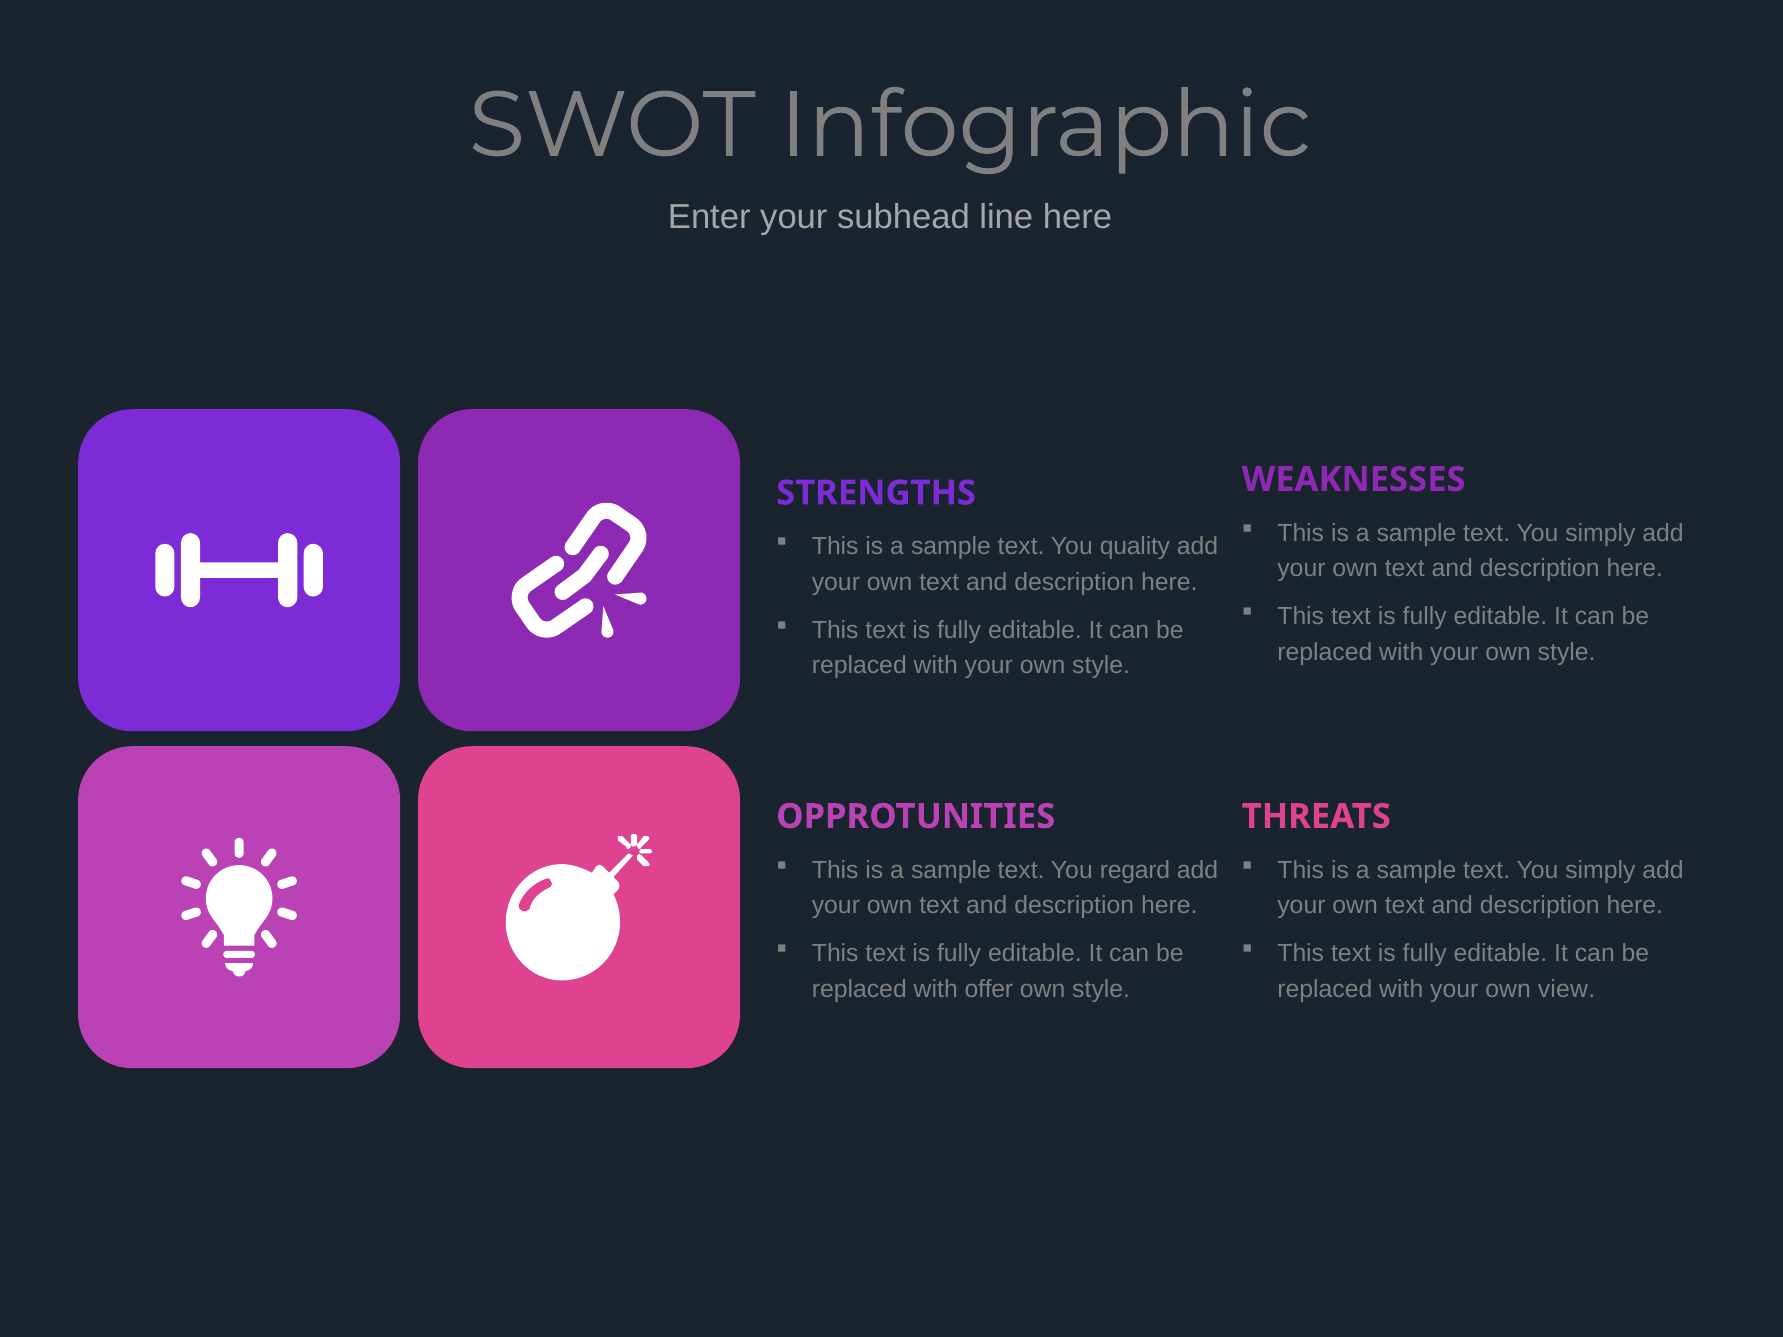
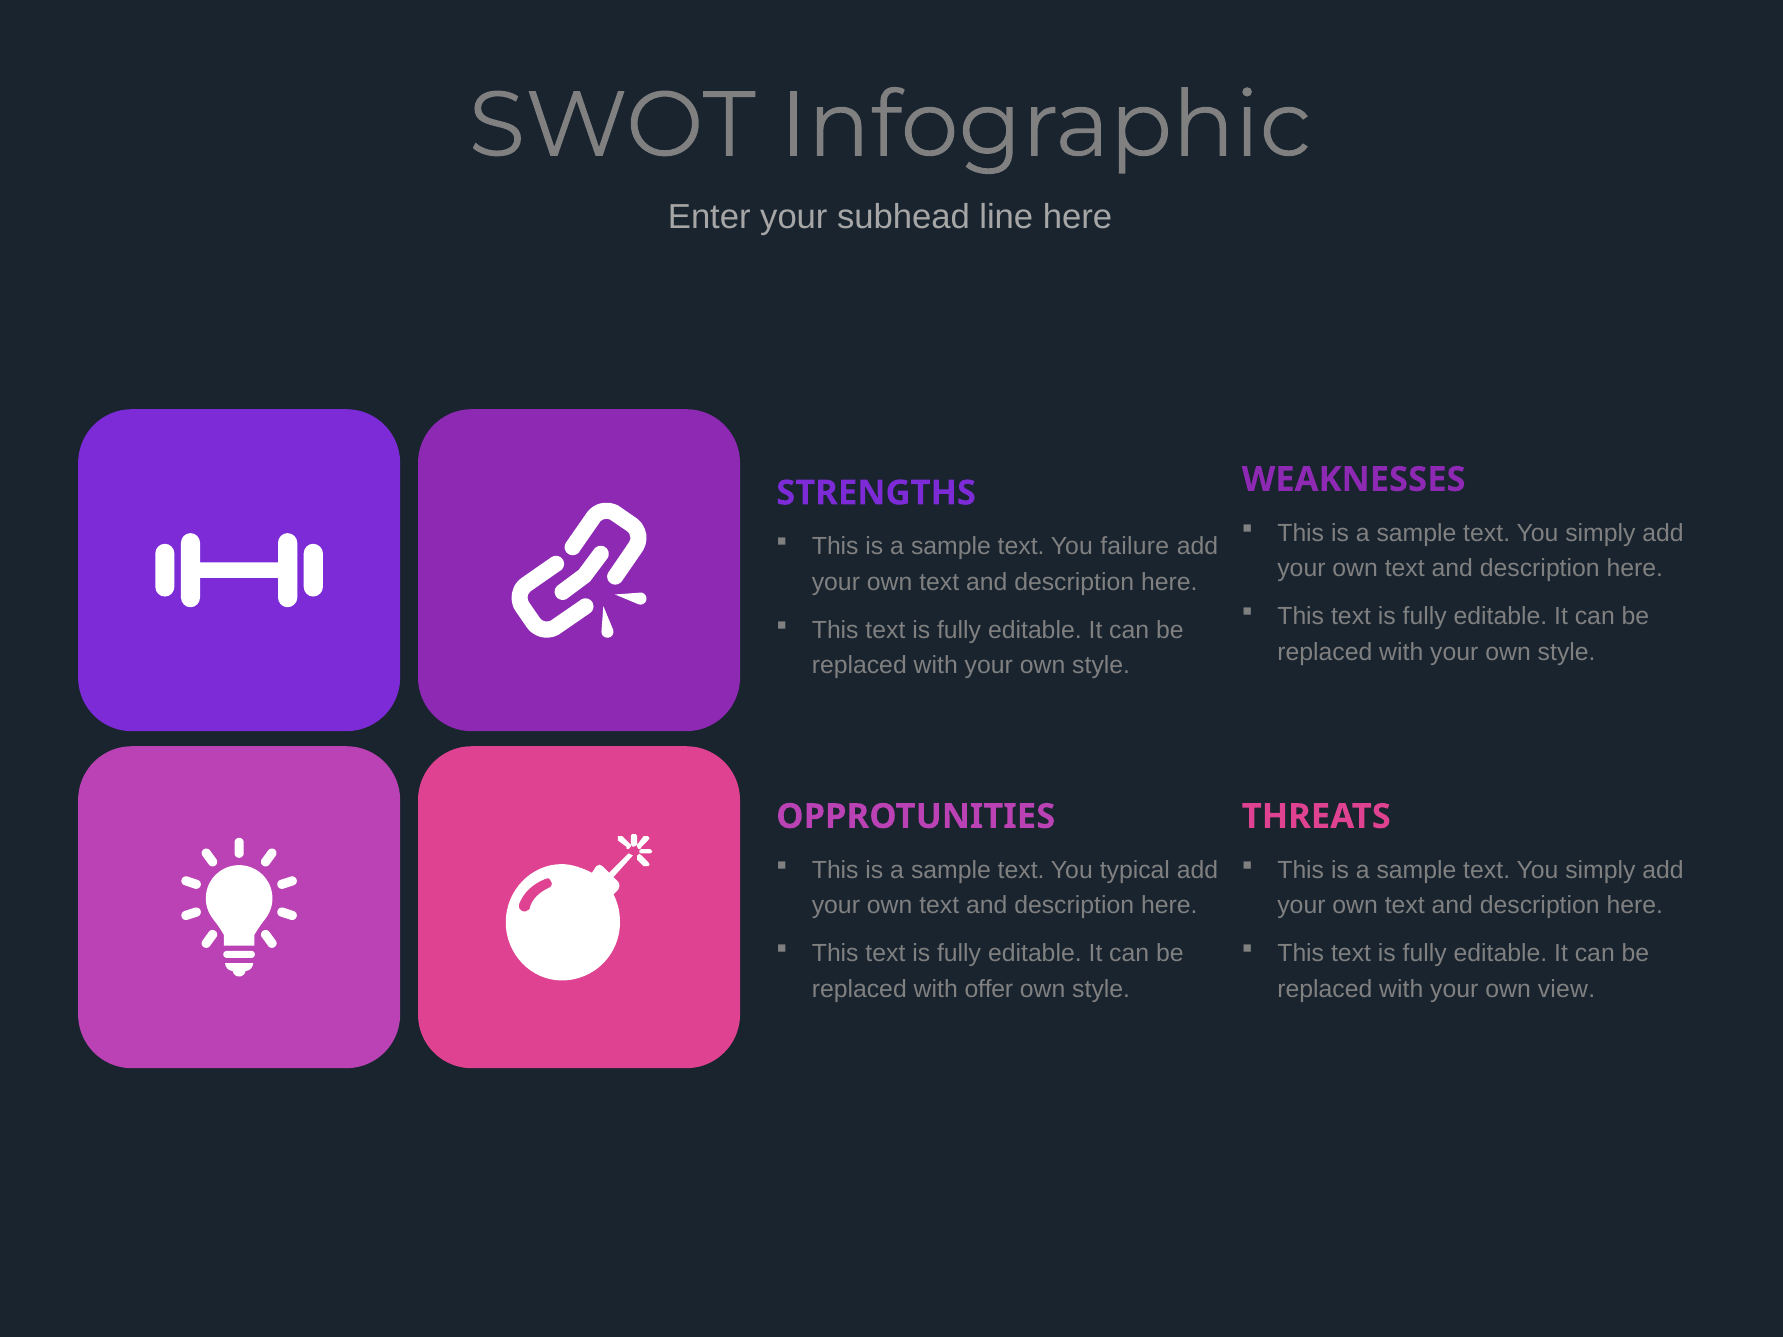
quality: quality -> failure
regard: regard -> typical
